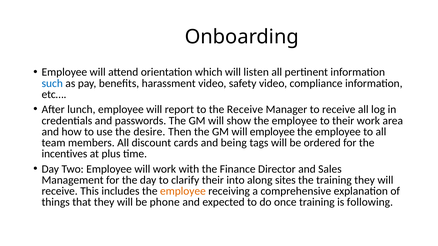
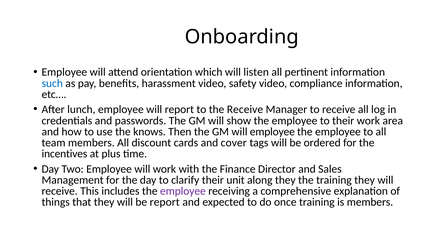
desire: desire -> knows
being: being -> cover
into: into -> unit
along sites: sites -> they
employee at (183, 191) colour: orange -> purple
be phone: phone -> report
is following: following -> members
